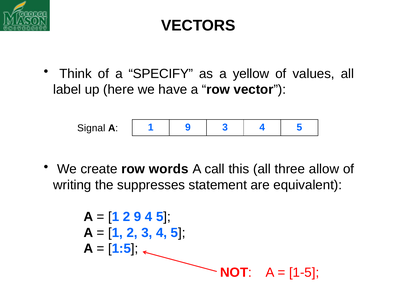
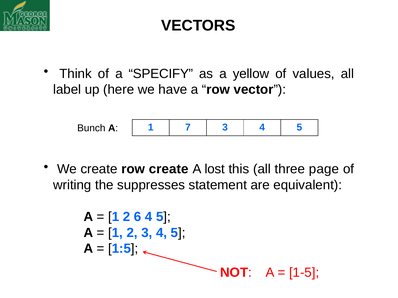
Signal: Signal -> Bunch
1 9: 9 -> 7
row words: words -> create
call: call -> lost
allow: allow -> page
2 9: 9 -> 6
